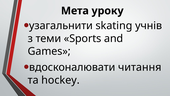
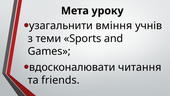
skating: skating -> вміння
hockey: hockey -> friends
